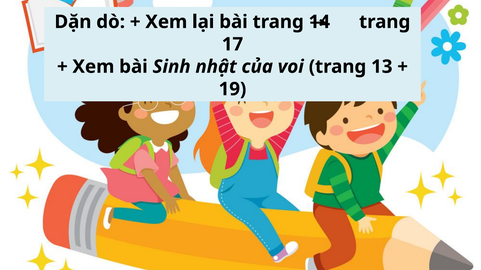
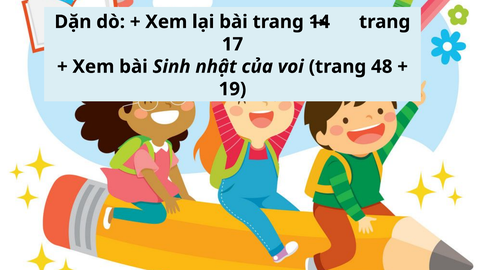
13: 13 -> 48
